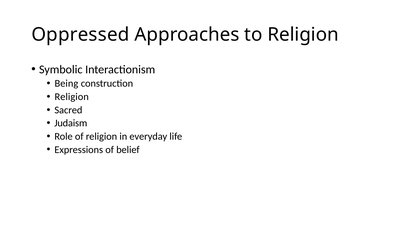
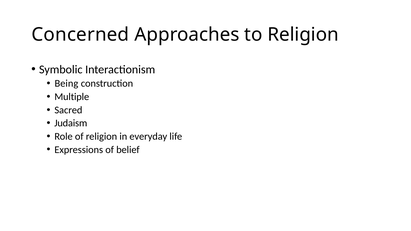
Oppressed: Oppressed -> Concerned
Religion at (72, 97): Religion -> Multiple
